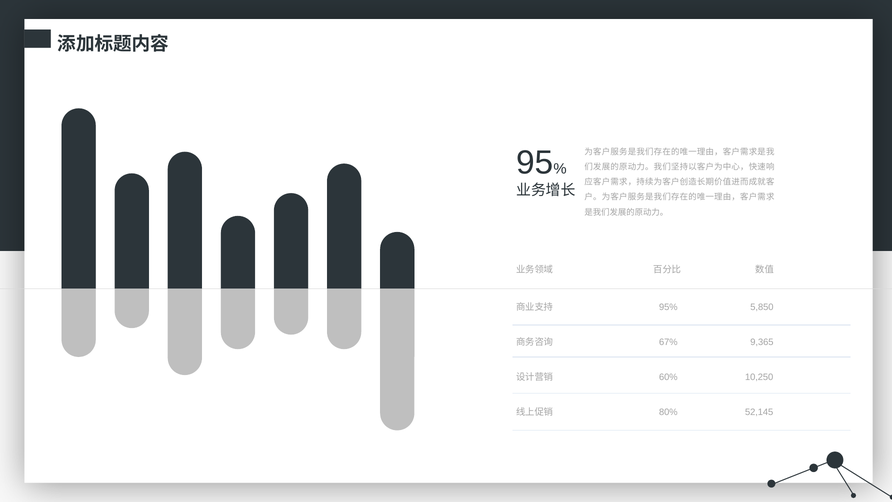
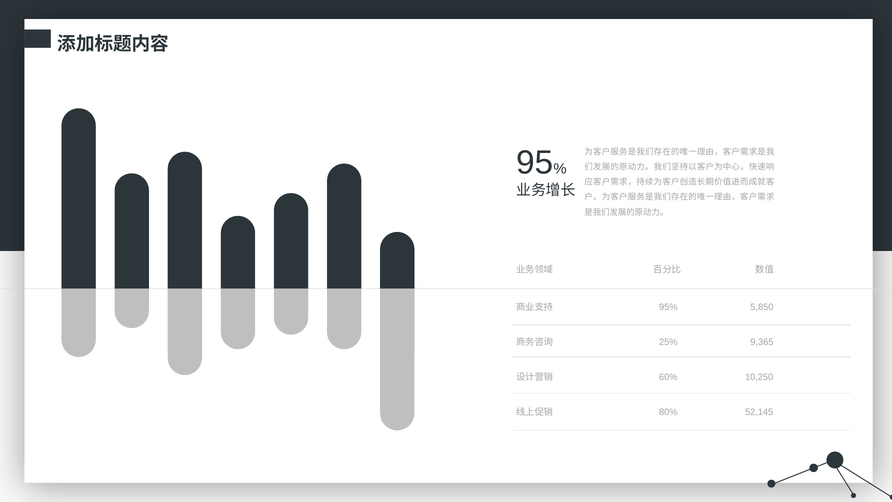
67%: 67% -> 25%
